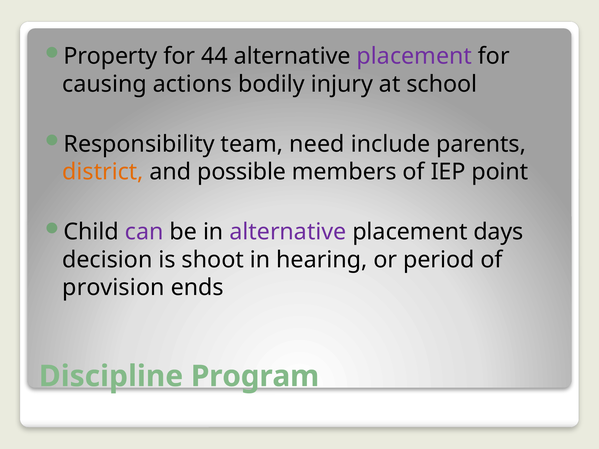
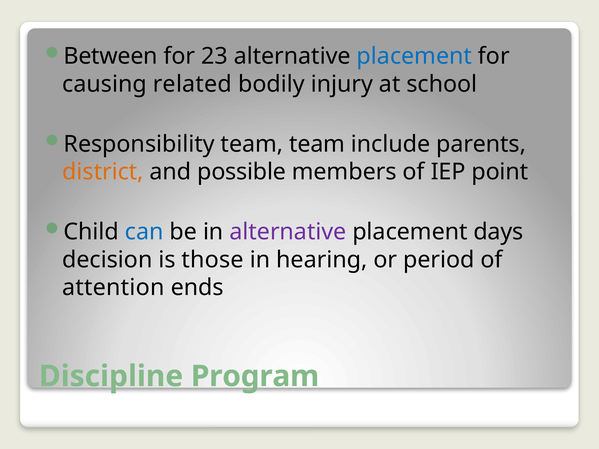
Property: Property -> Between
44: 44 -> 23
placement at (414, 56) colour: purple -> blue
actions: actions -> related
team need: need -> team
can colour: purple -> blue
shoot: shoot -> those
provision: provision -> attention
